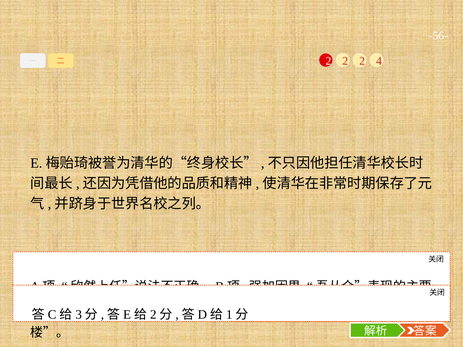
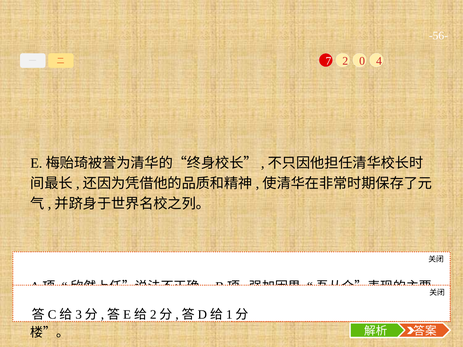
2 at (328, 61): 2 -> 7
2 at (362, 61): 2 -> 0
